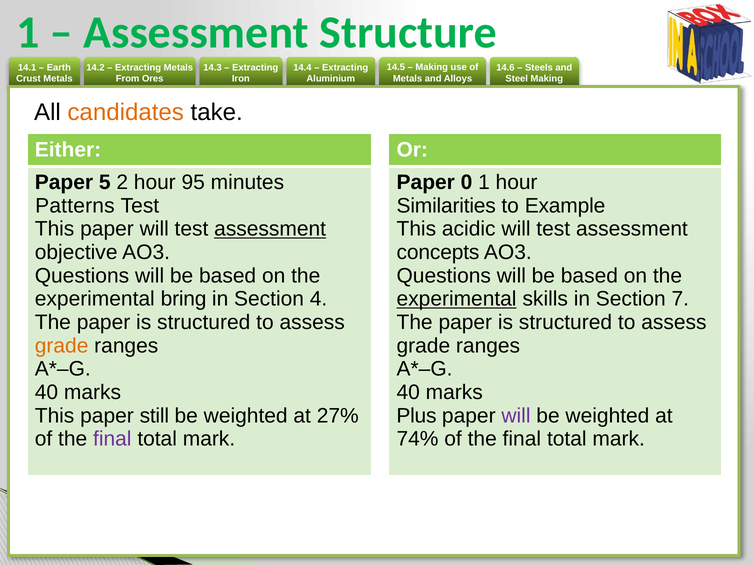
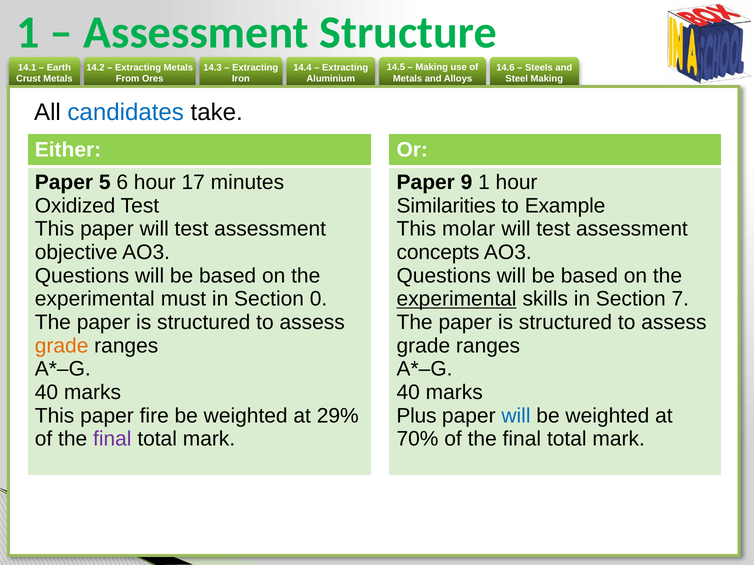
candidates colour: orange -> blue
2: 2 -> 6
95: 95 -> 17
0: 0 -> 9
Patterns: Patterns -> Oxidized
assessment at (270, 229) underline: present -> none
acidic: acidic -> molar
bring: bring -> must
4: 4 -> 0
still: still -> fire
27%: 27% -> 29%
will at (516, 416) colour: purple -> blue
74%: 74% -> 70%
